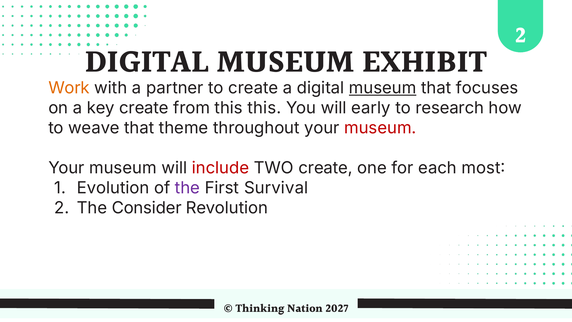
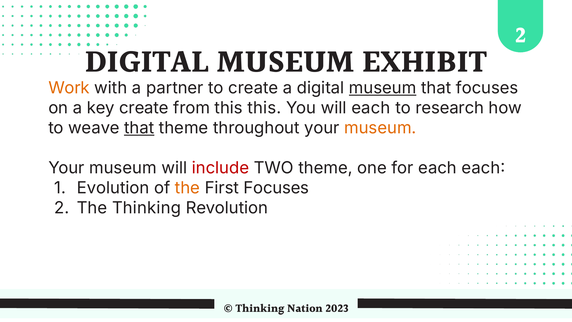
will early: early -> each
that at (139, 128) underline: none -> present
museum at (380, 128) colour: red -> orange
TWO create: create -> theme
each most: most -> each
the at (187, 188) colour: purple -> orange
First Survival: Survival -> Focuses
The Consider: Consider -> Thinking
2027: 2027 -> 2023
